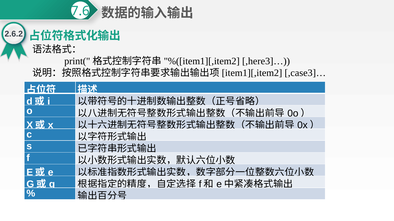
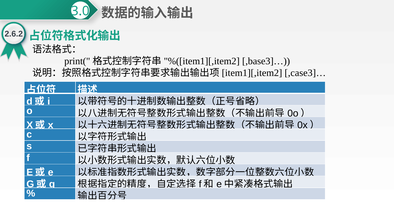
7.6: 7.6 -> 3.0
,here3]…: ,here3]… -> ,base3]…
